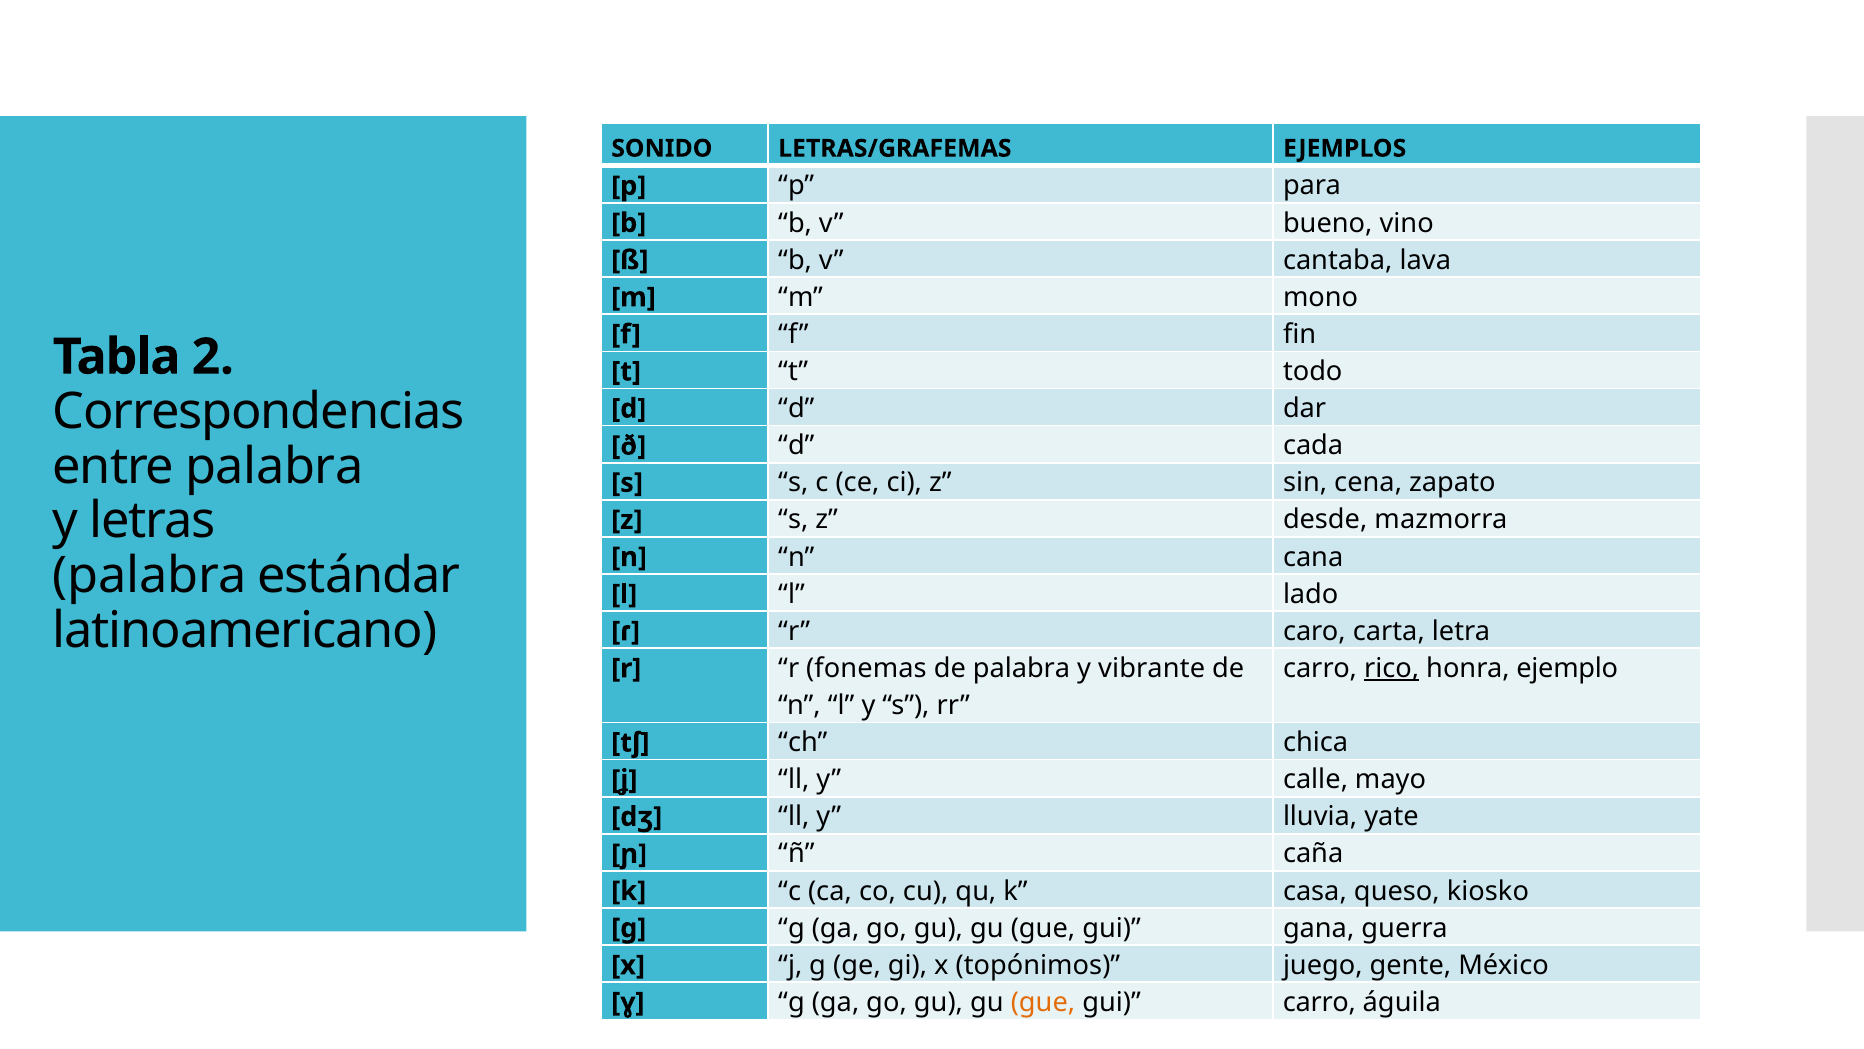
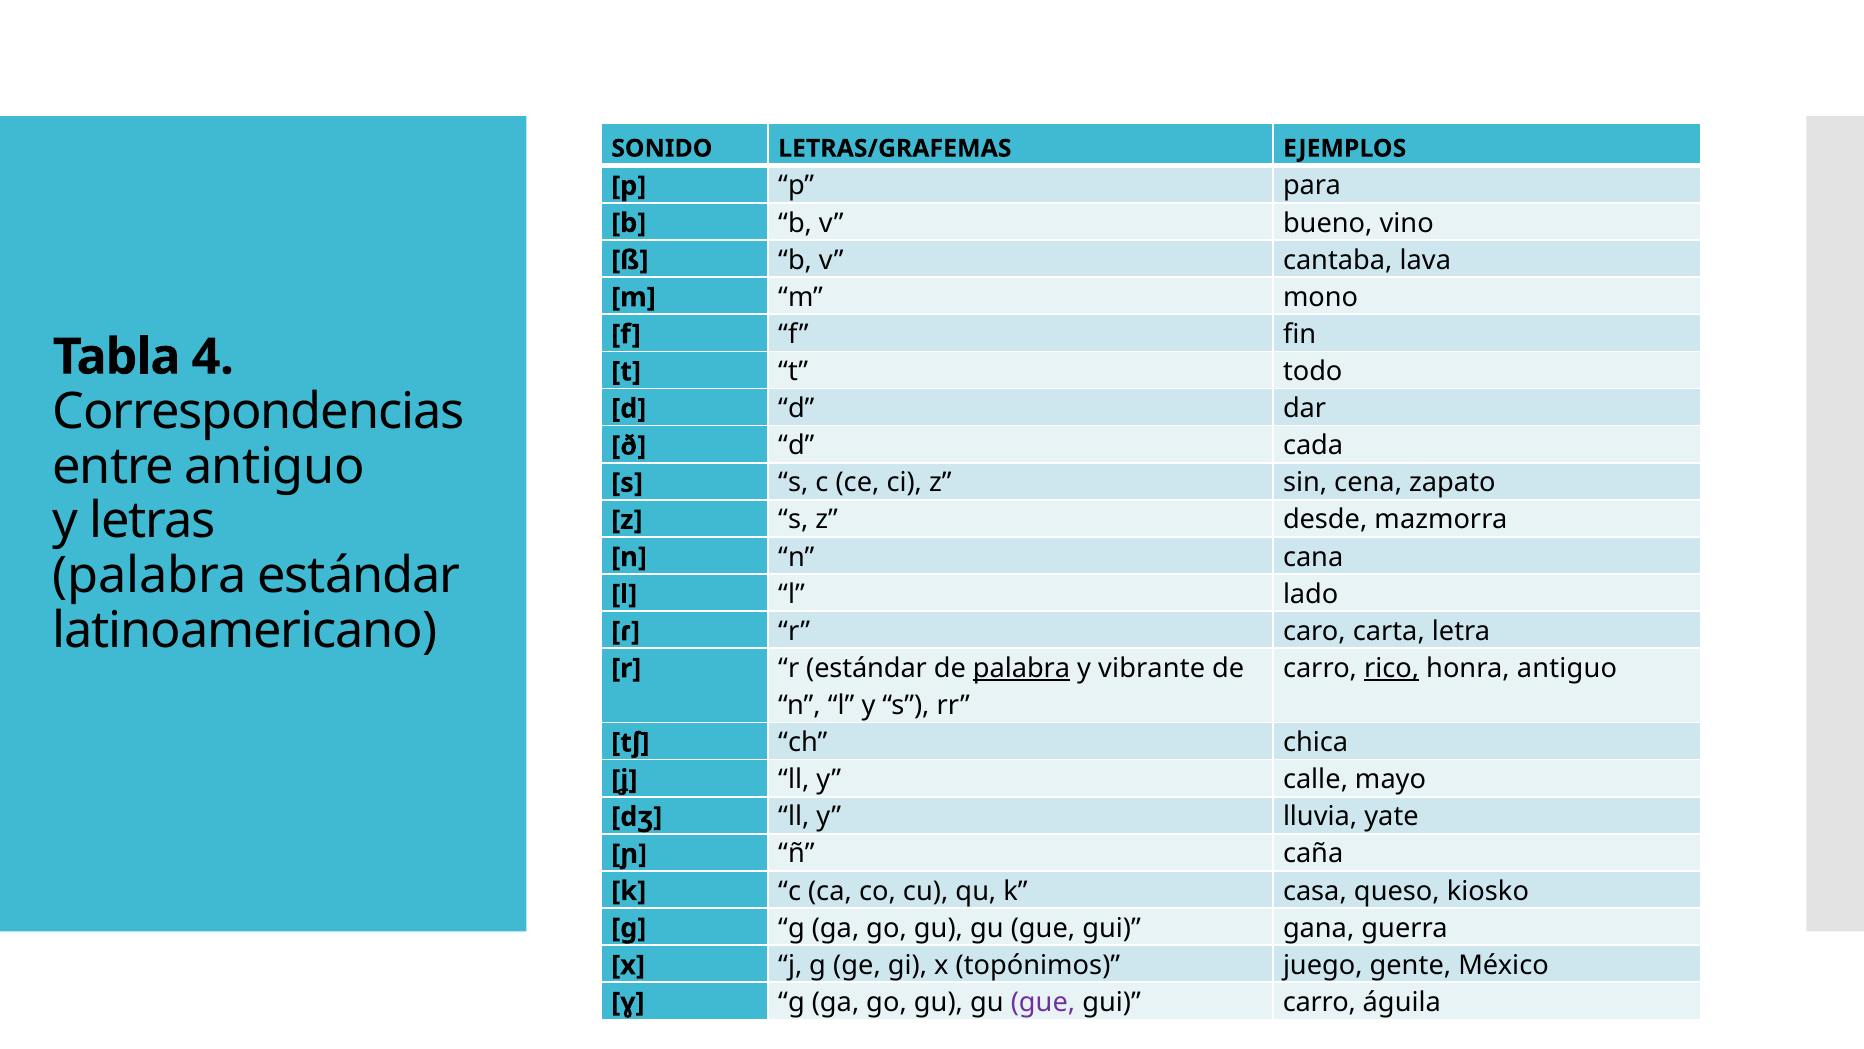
2: 2 -> 4
entre palabra: palabra -> antiguo
honra ejemplo: ejemplo -> antiguo
r fonemas: fonemas -> estándar
palabra at (1022, 668) underline: none -> present
gue at (1043, 1002) colour: orange -> purple
